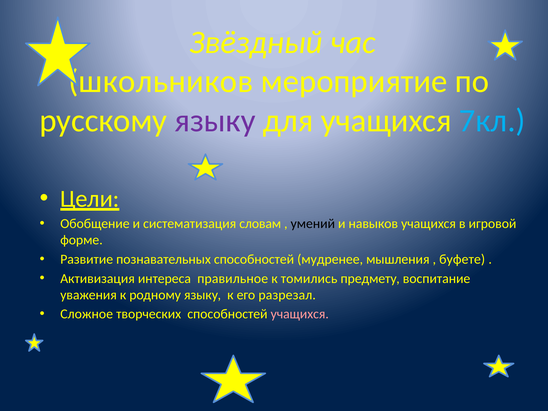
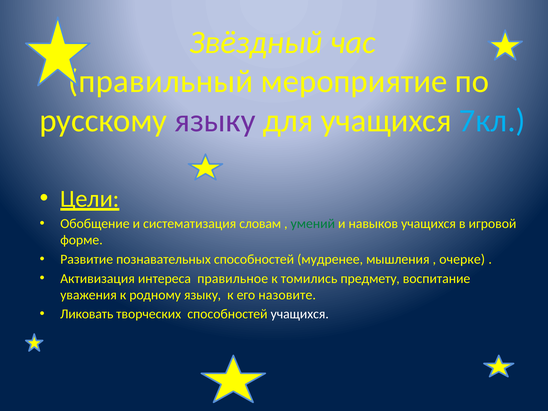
школьников: школьников -> правильный
умений colour: black -> green
буфете: буфете -> очерке
разрезал: разрезал -> назовите
Сложное: Сложное -> Ликовать
учащихся at (300, 314) colour: pink -> white
